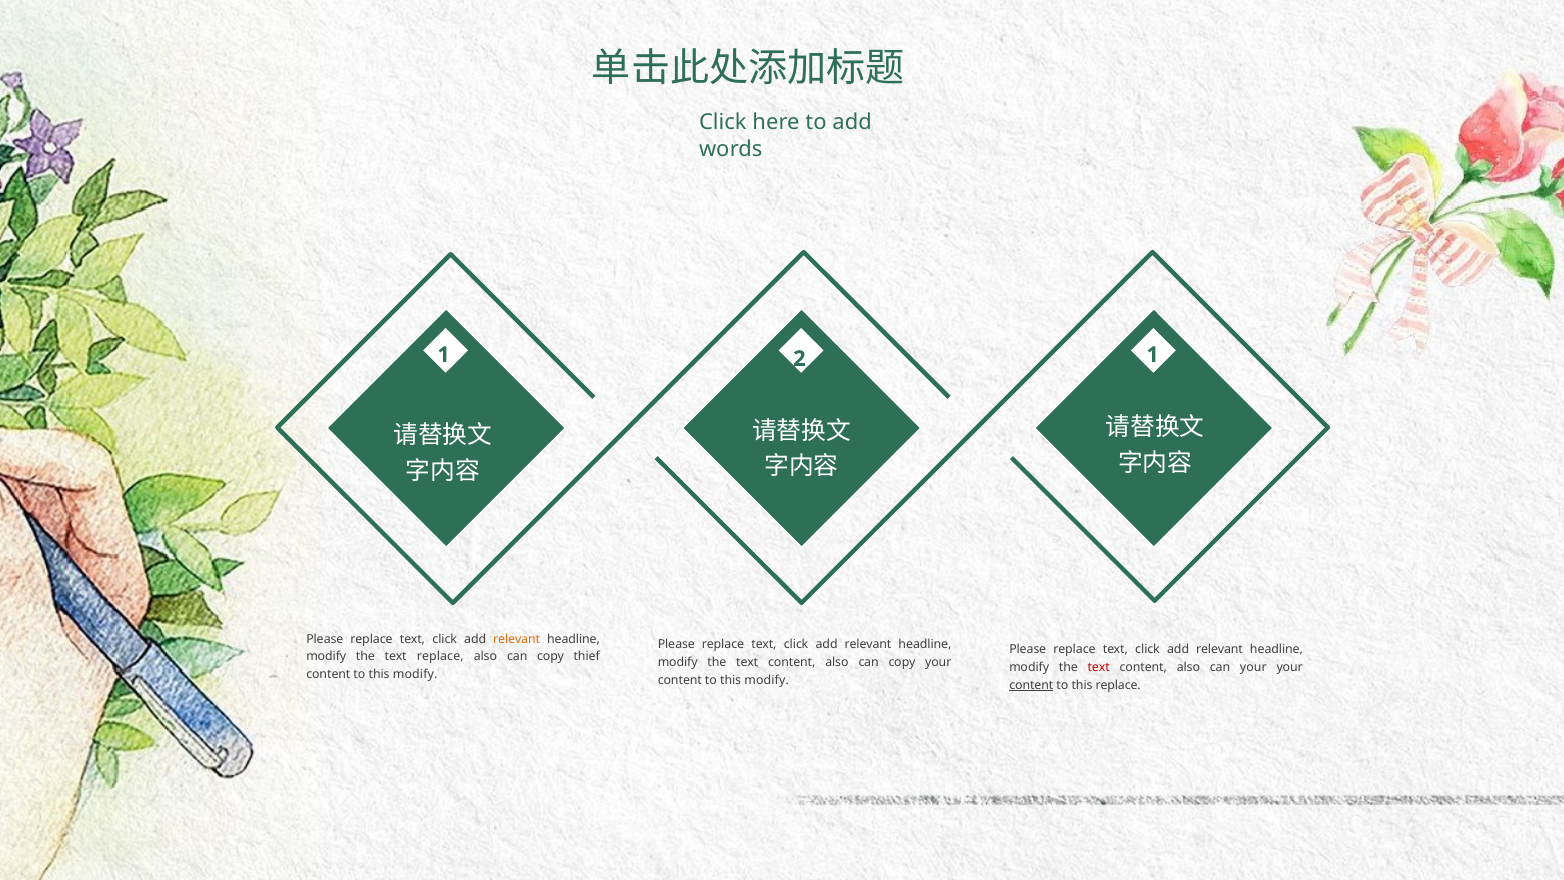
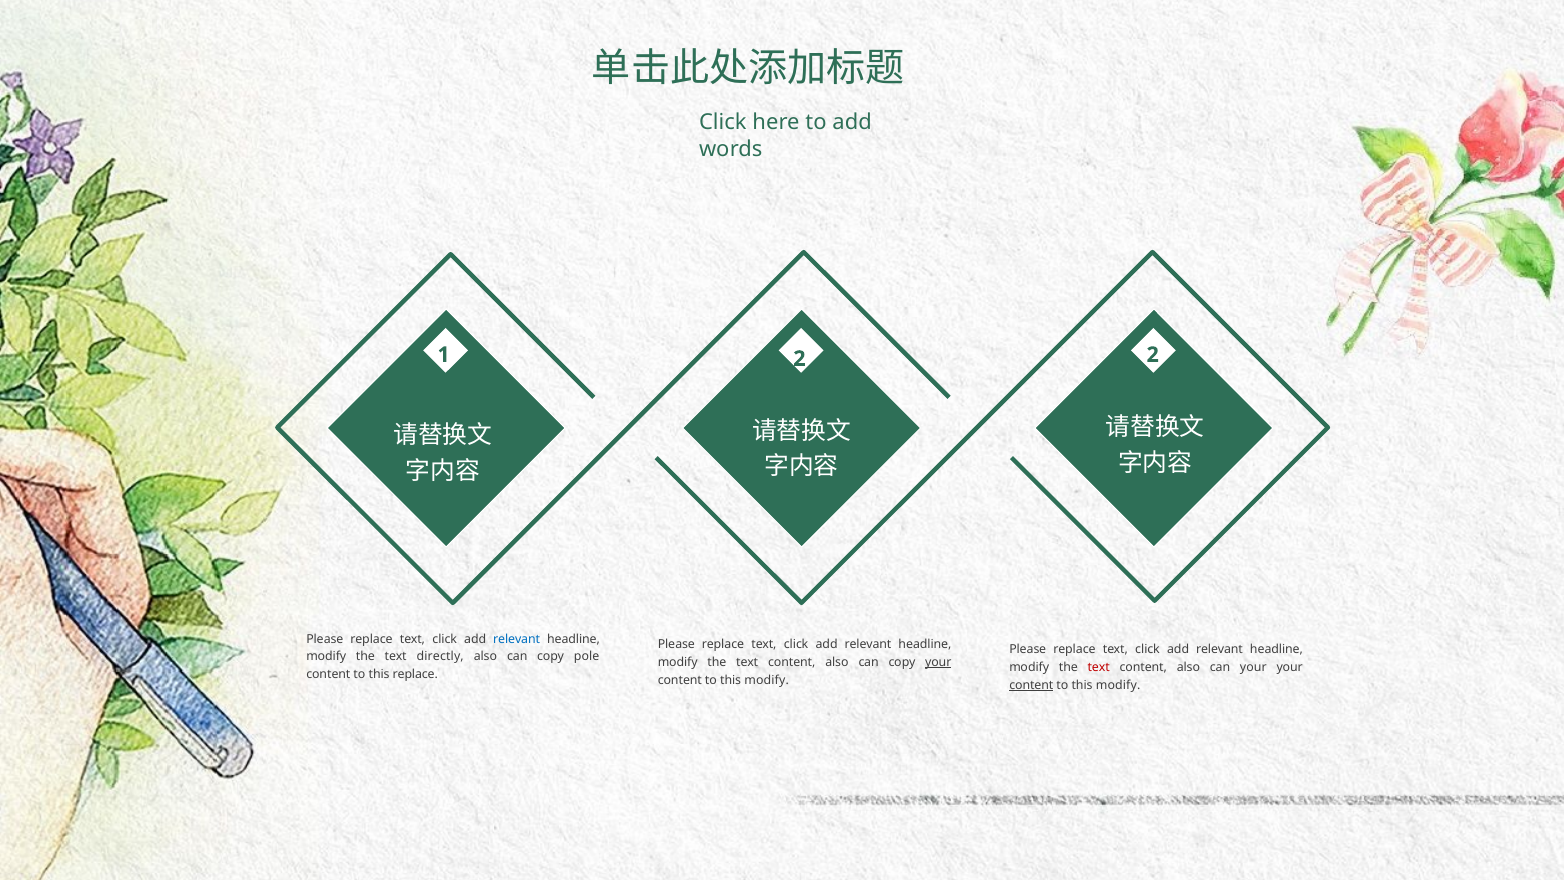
2 1: 1 -> 2
relevant at (517, 639) colour: orange -> blue
text replace: replace -> directly
thief: thief -> pole
your at (938, 662) underline: none -> present
modify at (415, 674): modify -> replace
replace at (1118, 685): replace -> modify
